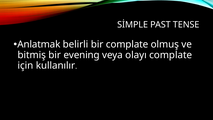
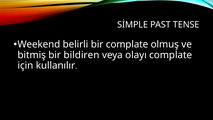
Anlatmak: Anlatmak -> Weekend
evening: evening -> bildiren
